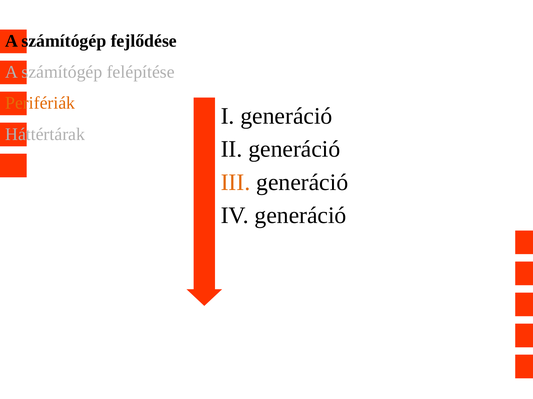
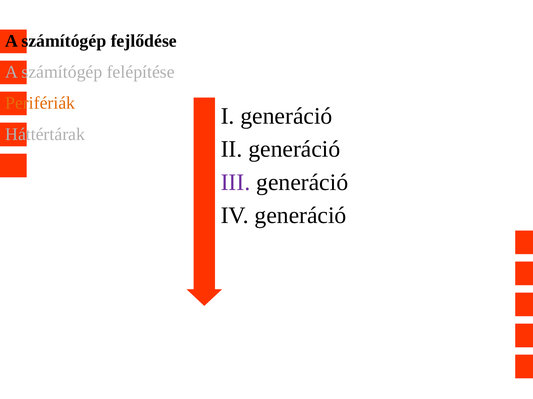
III colour: orange -> purple
